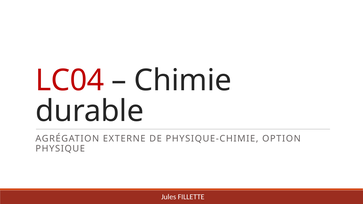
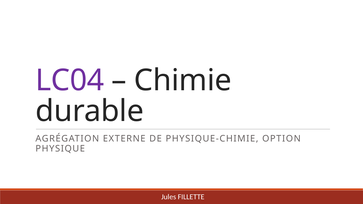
LC04 colour: red -> purple
